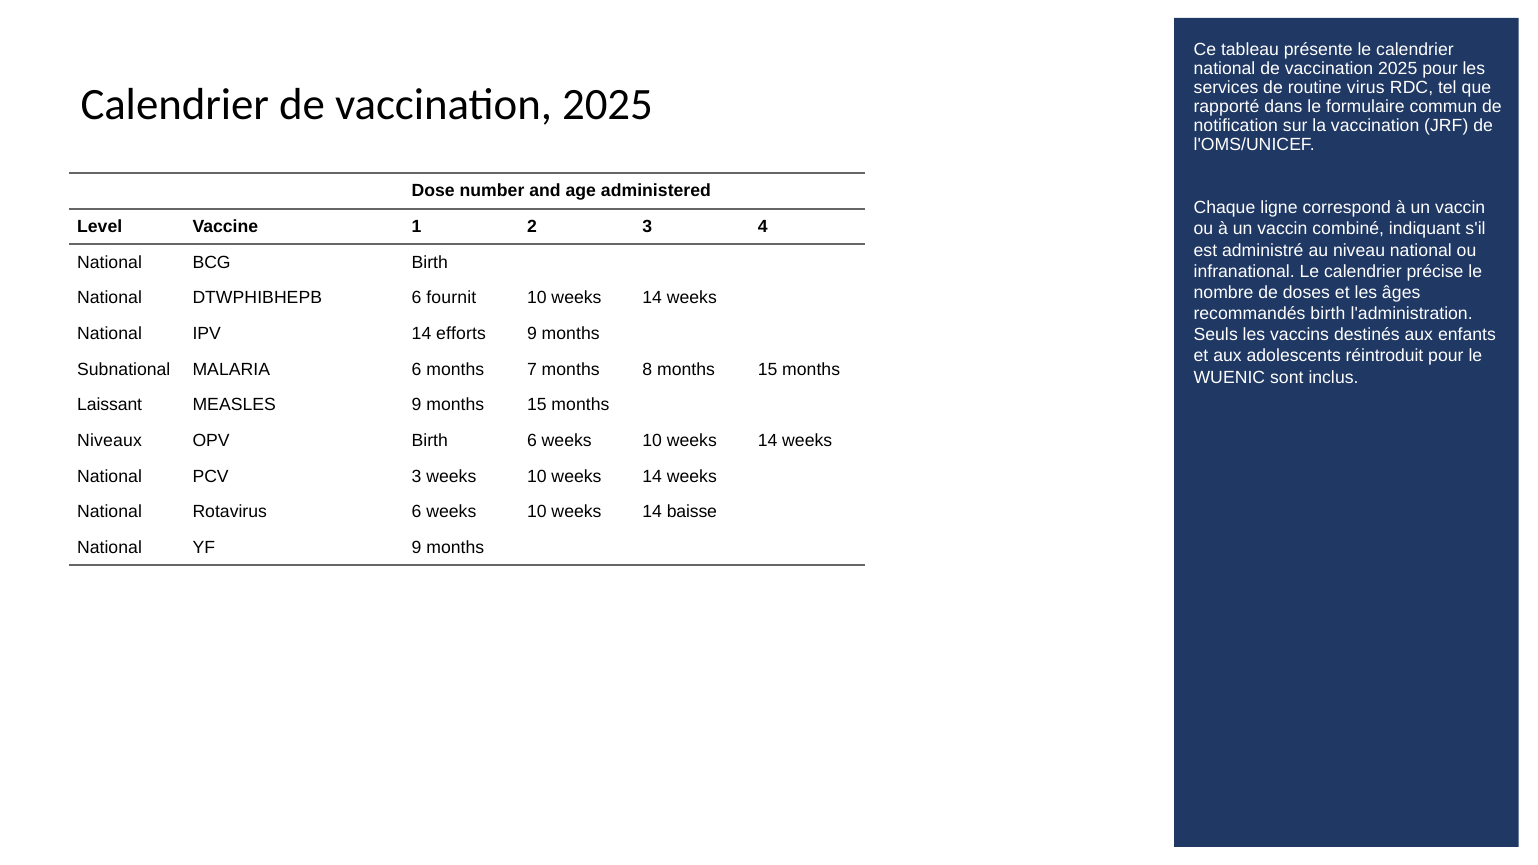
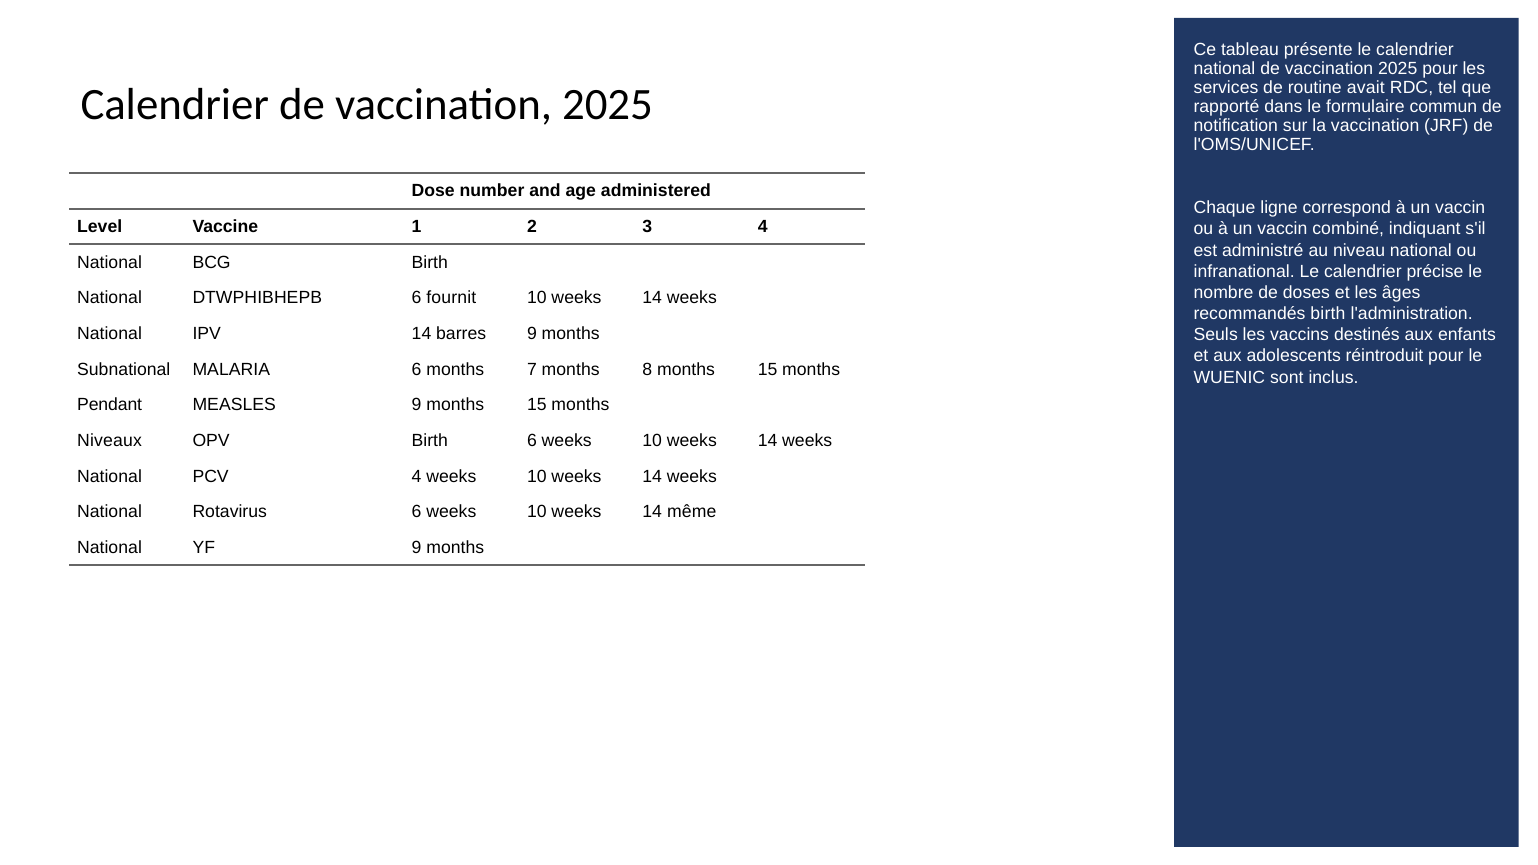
virus: virus -> avait
efforts: efforts -> barres
Laissant: Laissant -> Pendant
PCV 3: 3 -> 4
baisse: baisse -> même
